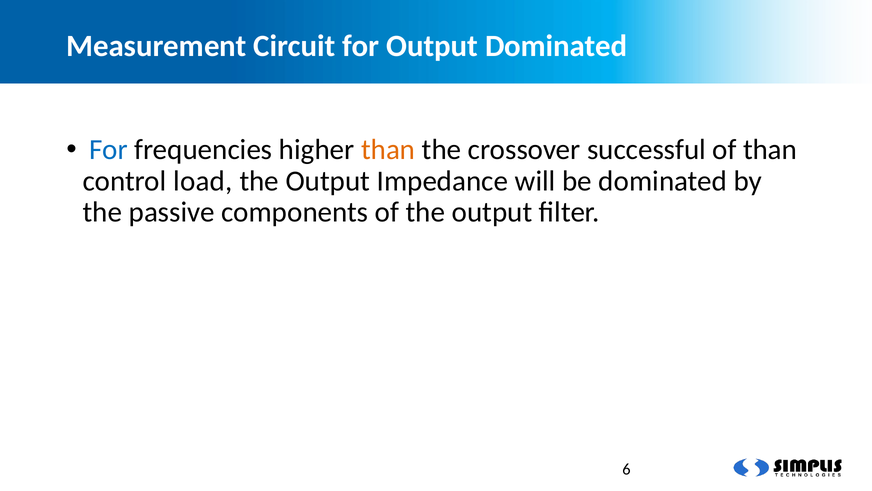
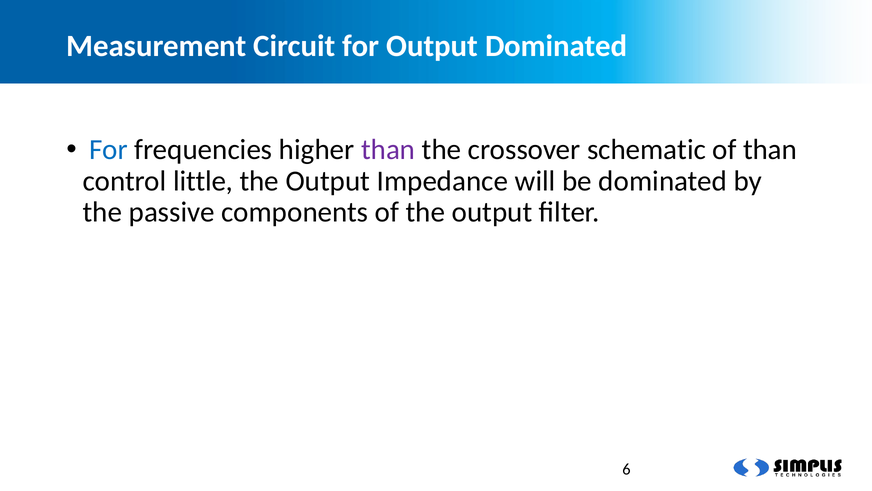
than at (388, 149) colour: orange -> purple
successful: successful -> schematic
load: load -> little
